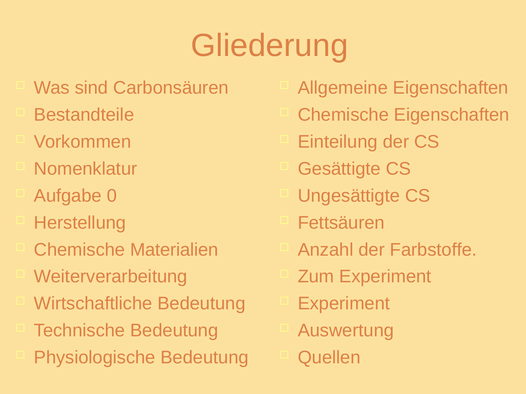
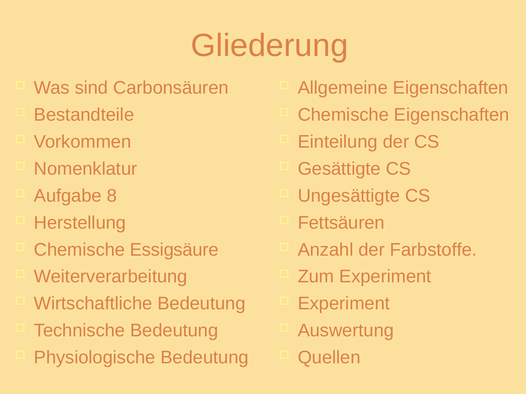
0: 0 -> 8
Materialien: Materialien -> Essigsäure
